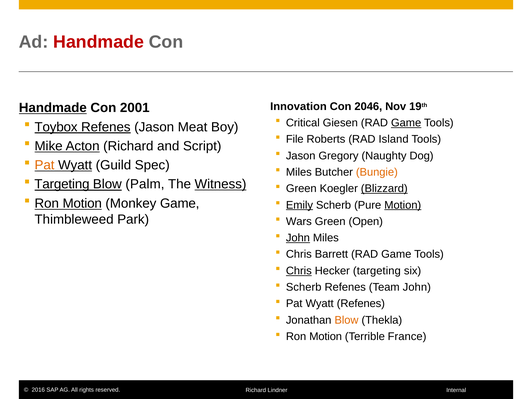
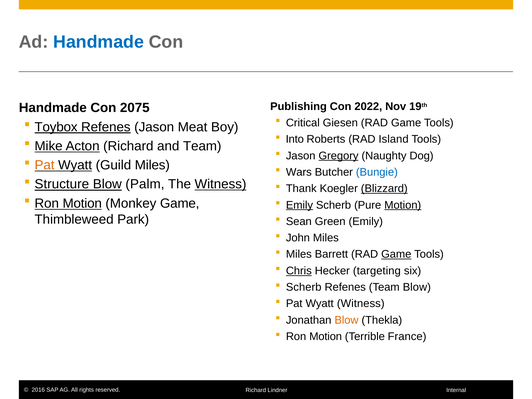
Handmade at (99, 42) colour: red -> blue
Innovation: Innovation -> Publishing
2046: 2046 -> 2022
Handmade at (53, 108) underline: present -> none
2001: 2001 -> 2075
Game at (406, 123) underline: present -> none
File: File -> Into
and Script: Script -> Team
Gregory underline: none -> present
Guild Spec: Spec -> Miles
Miles at (299, 172): Miles -> Wars
Bungie colour: orange -> blue
Targeting at (62, 184): Targeting -> Structure
Green at (301, 189): Green -> Thank
Wars: Wars -> Sean
Green Open: Open -> Emily
John at (298, 238) underline: present -> none
Chris at (299, 254): Chris -> Miles
Game at (396, 254) underline: none -> present
Team John: John -> Blow
Wyatt Refenes: Refenes -> Witness
